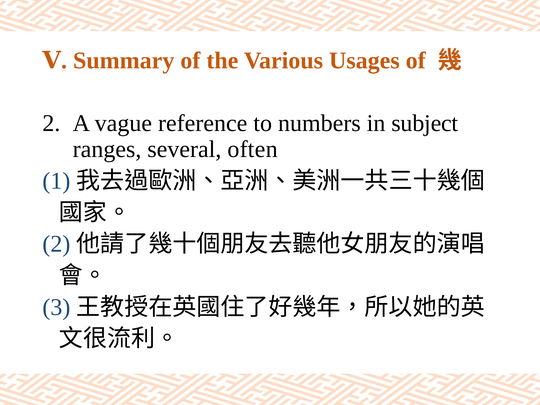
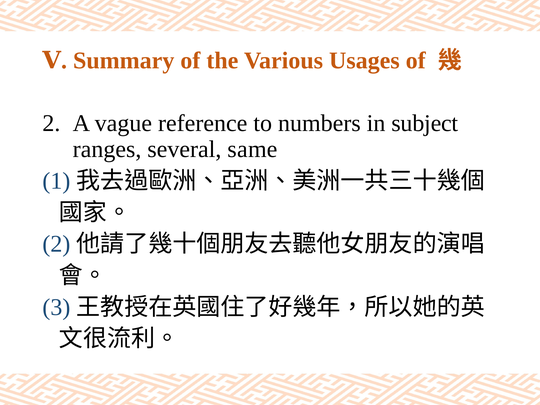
often: often -> same
